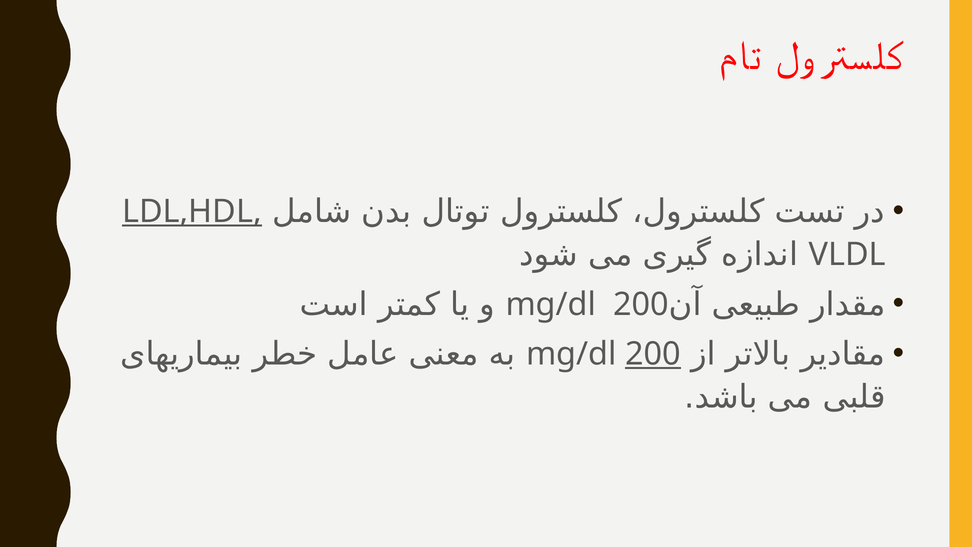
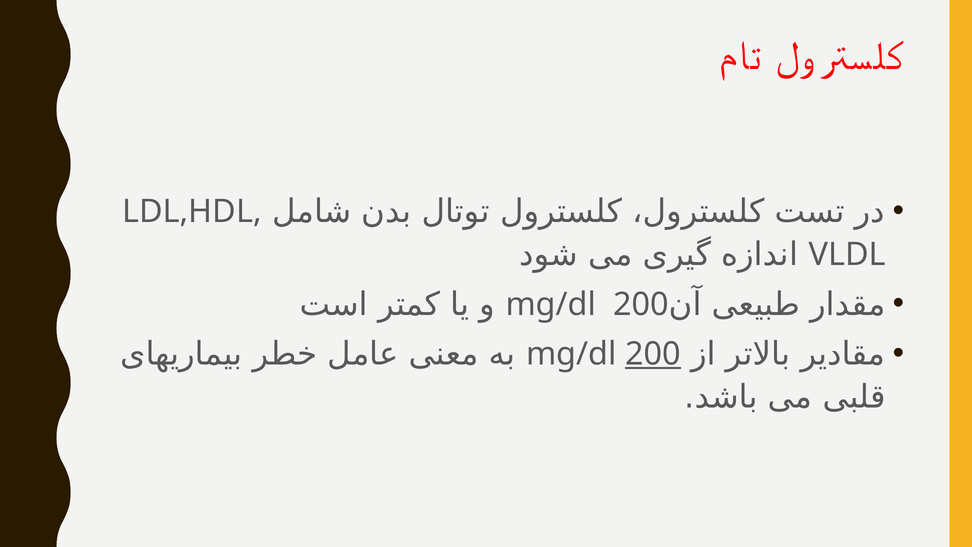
LDL,HDL underline: present -> none
